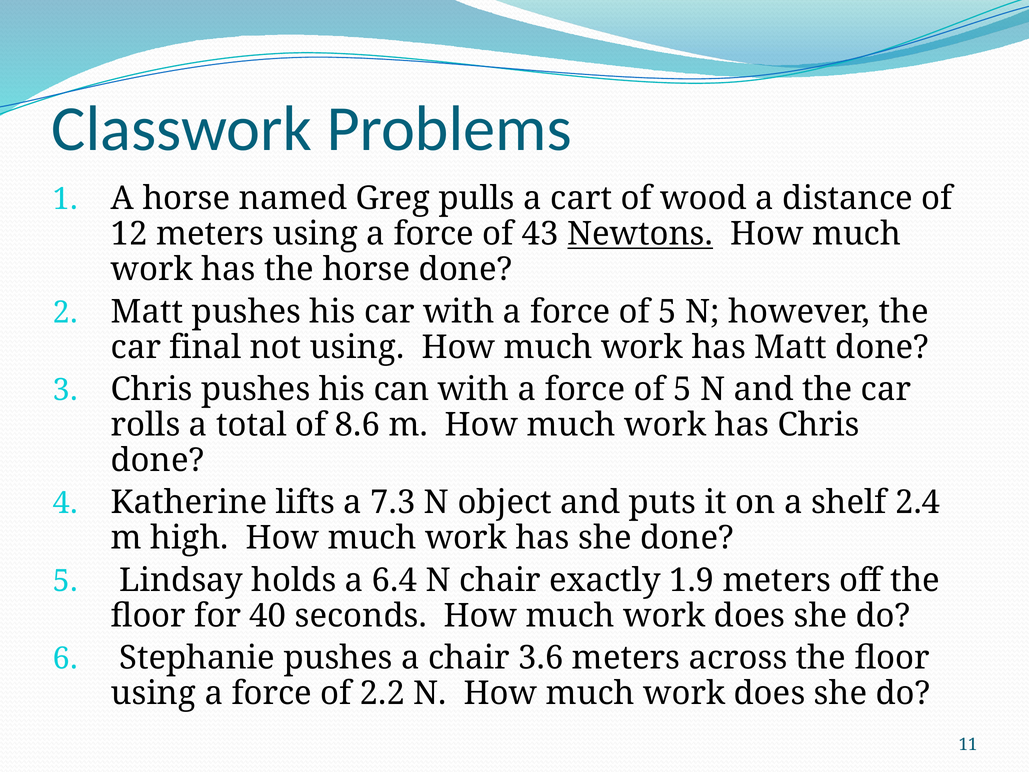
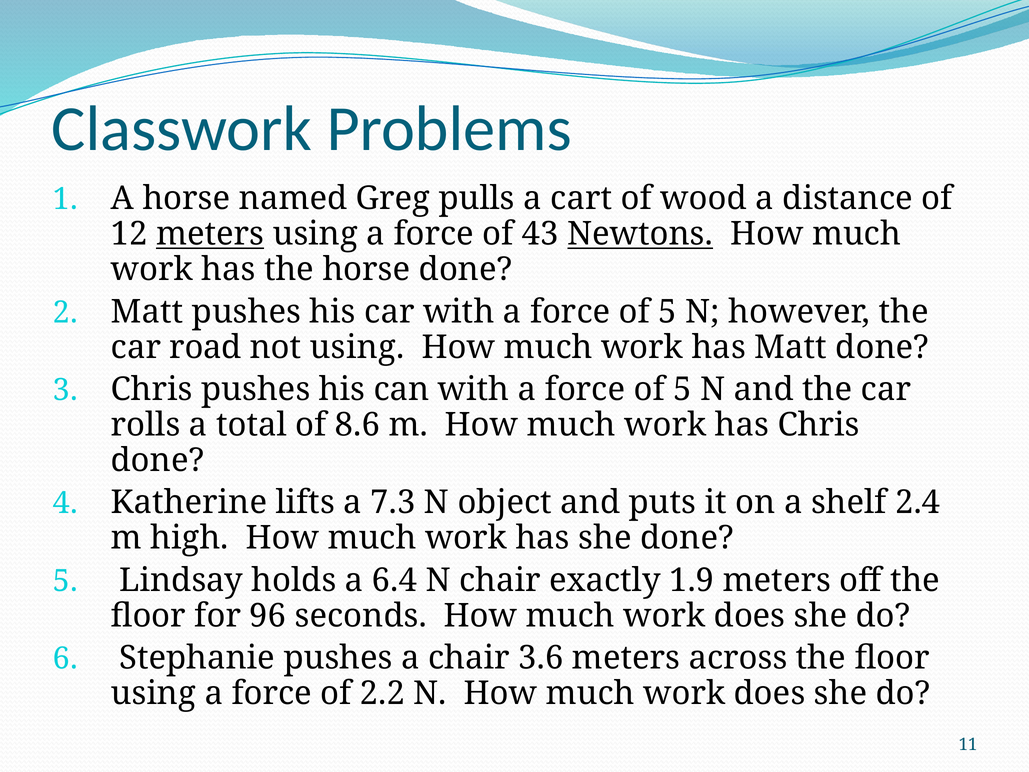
meters at (210, 234) underline: none -> present
final: final -> road
40: 40 -> 96
